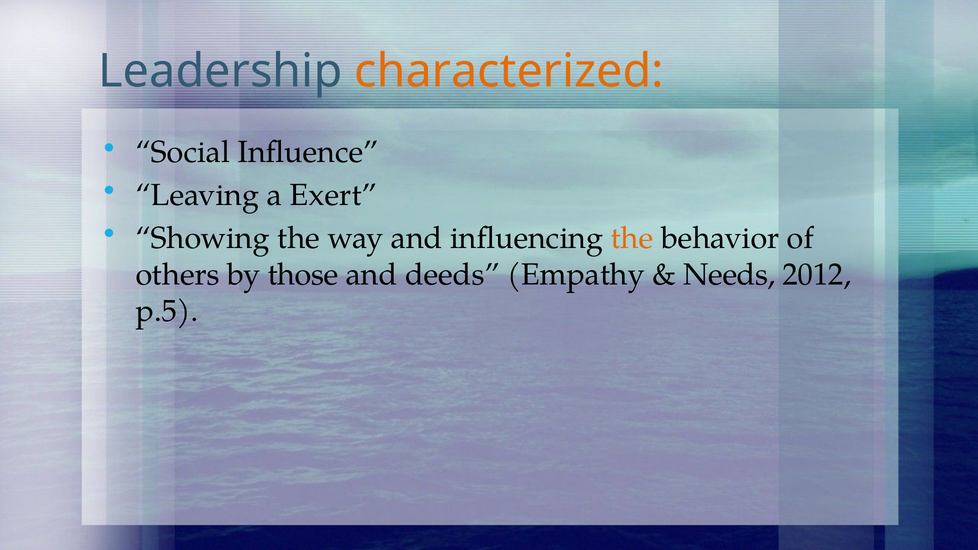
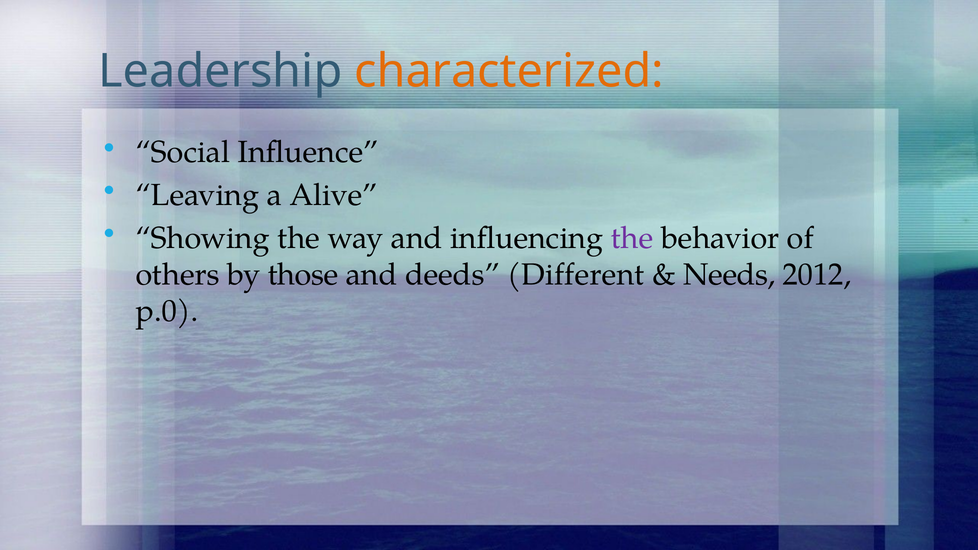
Exert: Exert -> Alive
the at (632, 238) colour: orange -> purple
Empathy: Empathy -> Different
p.5: p.5 -> p.0
